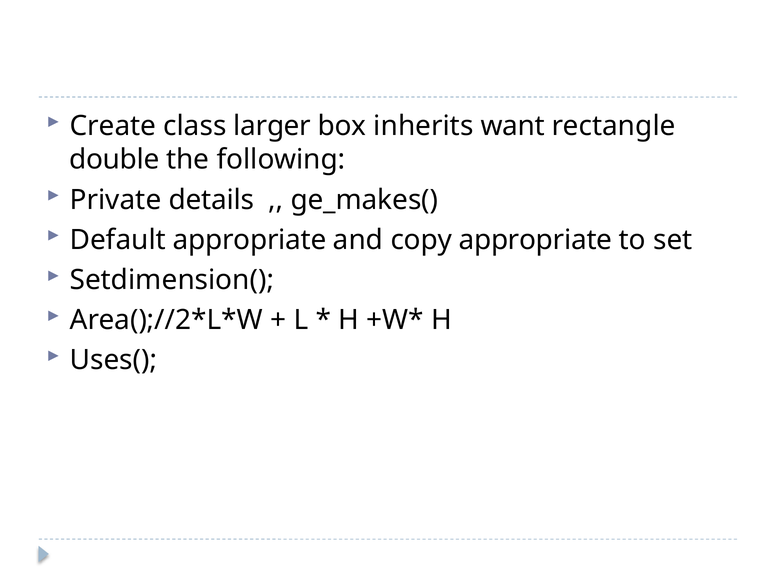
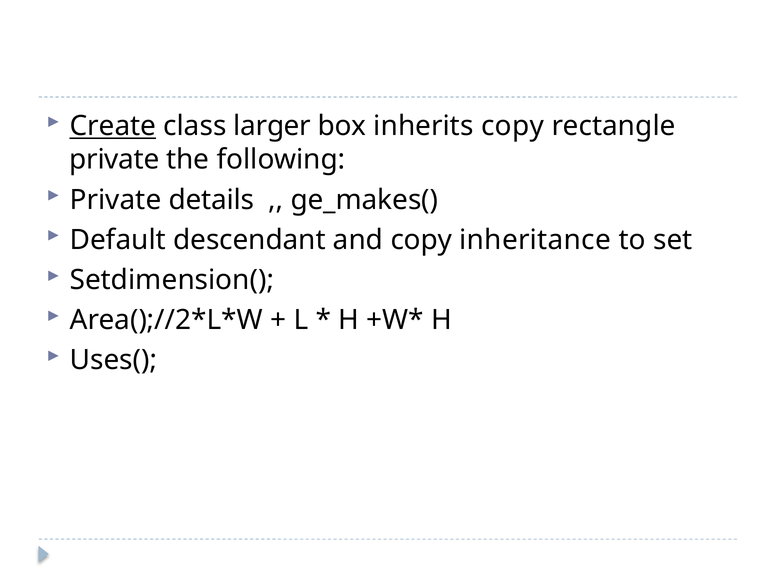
Create underline: none -> present
inherits want: want -> copy
double at (114, 160): double -> private
Default appropriate: appropriate -> descendant
copy appropriate: appropriate -> inheritance
